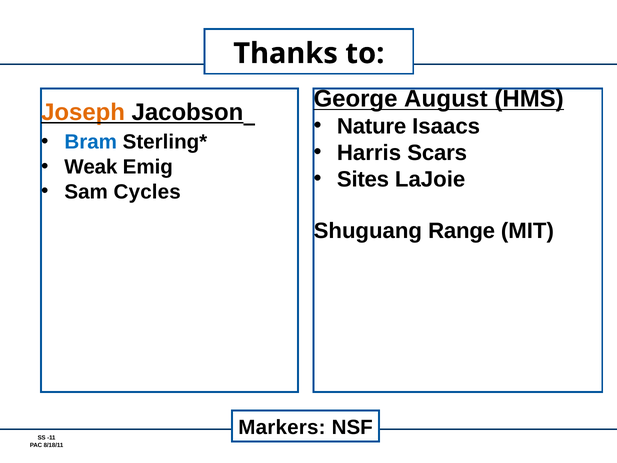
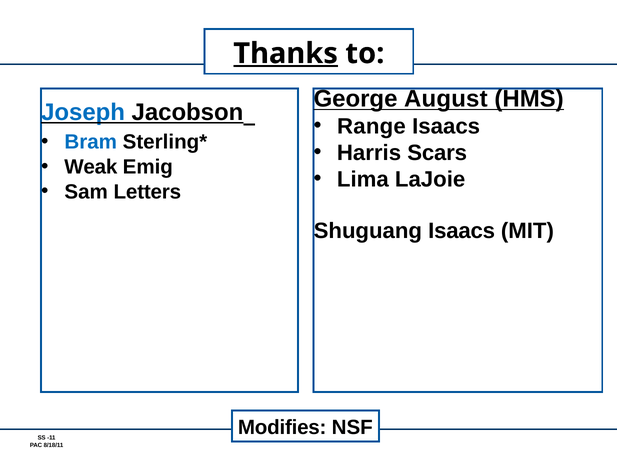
Thanks underline: none -> present
Joseph colour: orange -> blue
Nature: Nature -> Range
Sites: Sites -> Lima
Cycles: Cycles -> Letters
Shuguang Range: Range -> Isaacs
Markers: Markers -> Modifies
